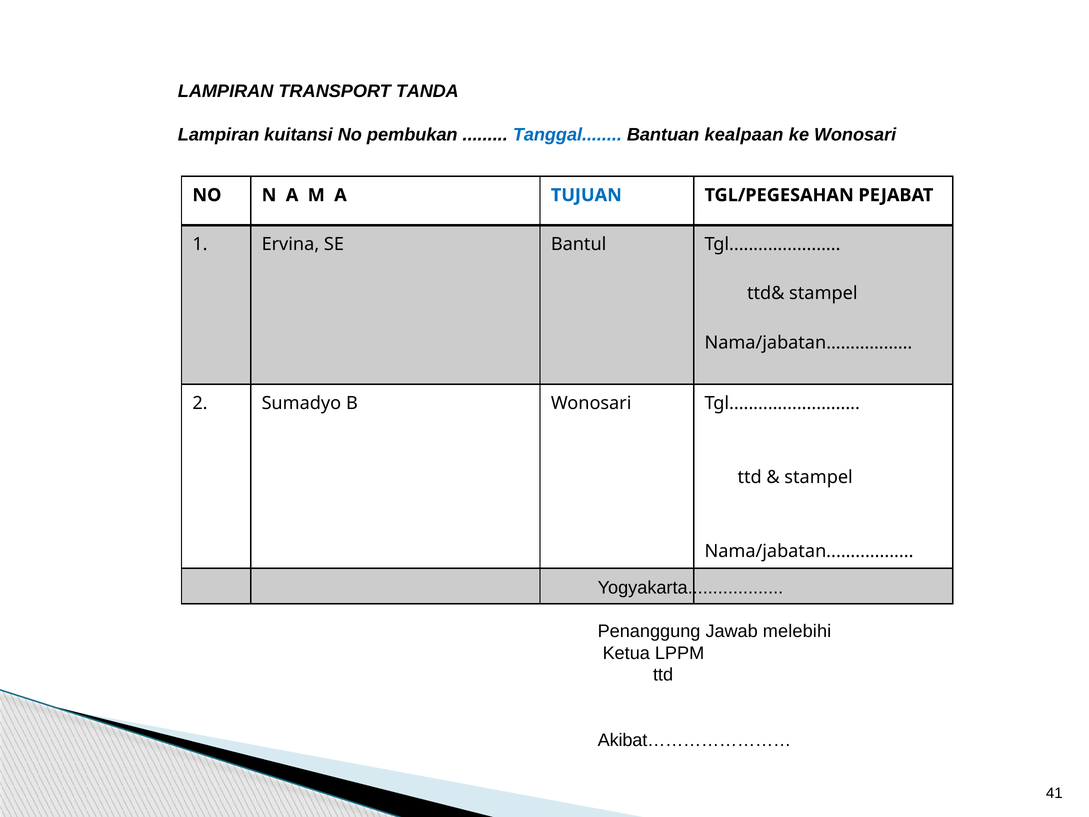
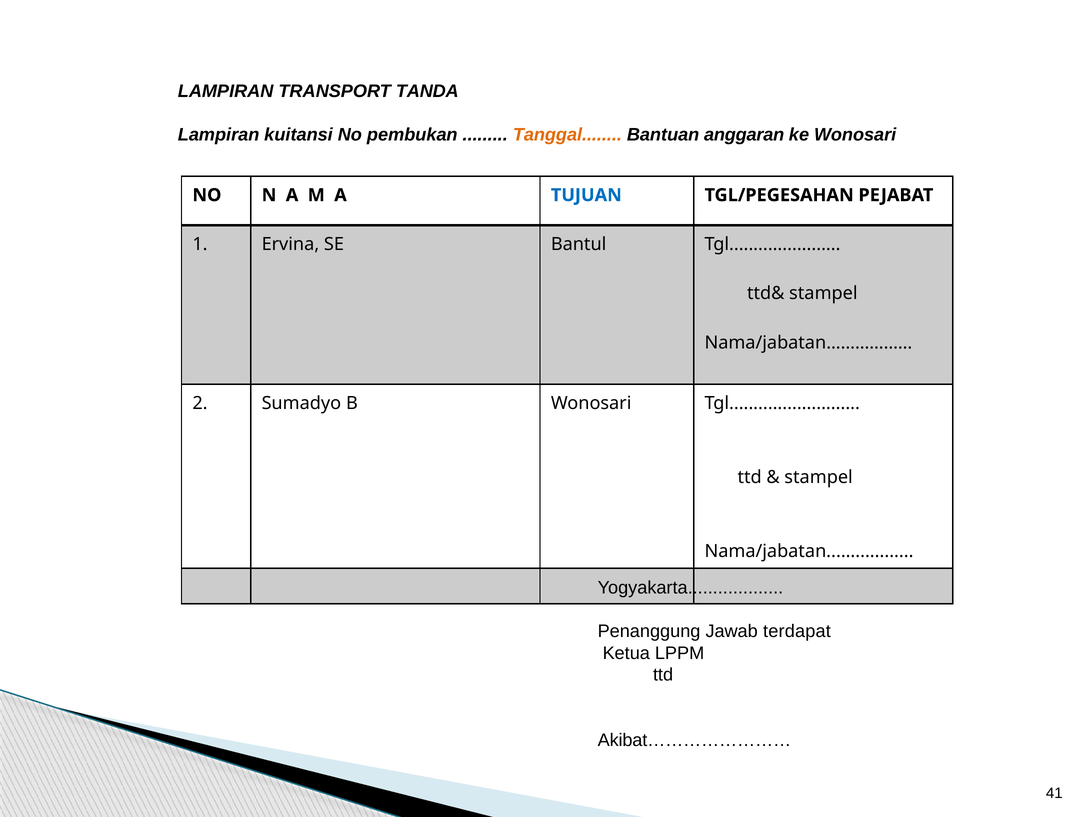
Tanggal colour: blue -> orange
kealpaan: kealpaan -> anggaran
melebihi: melebihi -> terdapat
